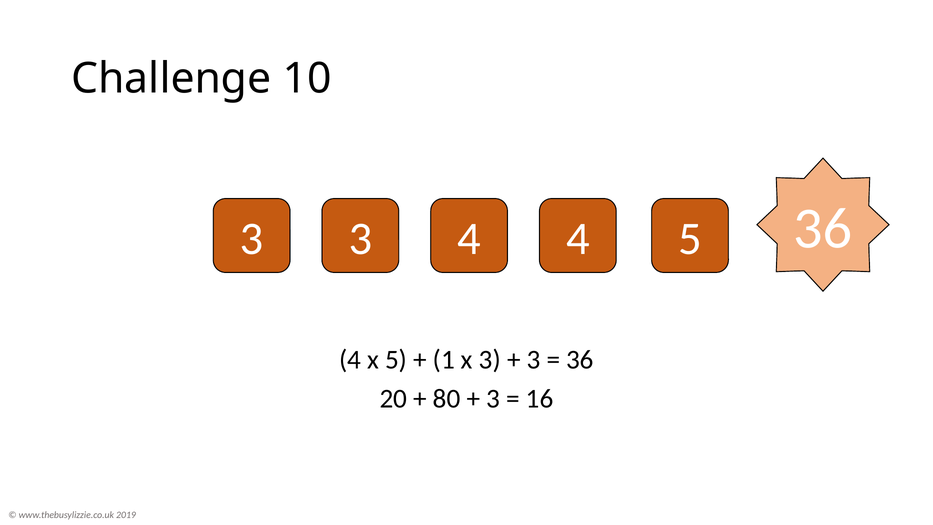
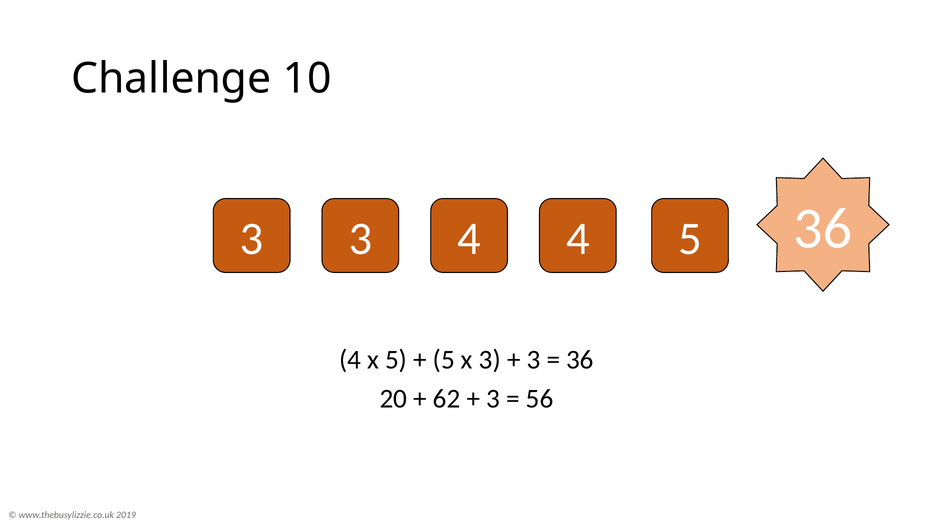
1 at (444, 360): 1 -> 5
80: 80 -> 62
16: 16 -> 56
